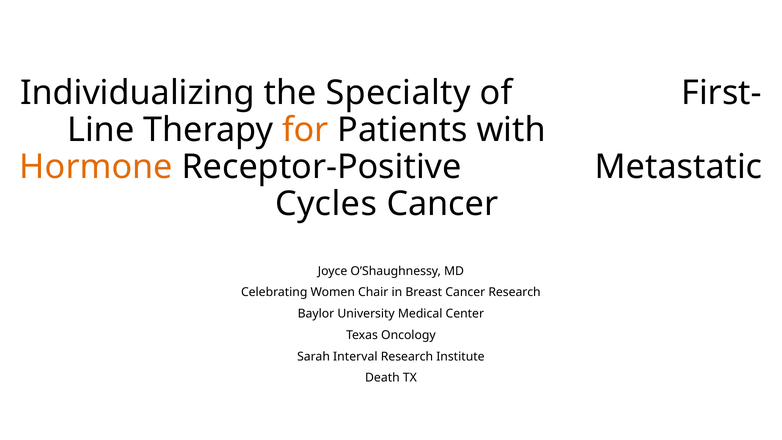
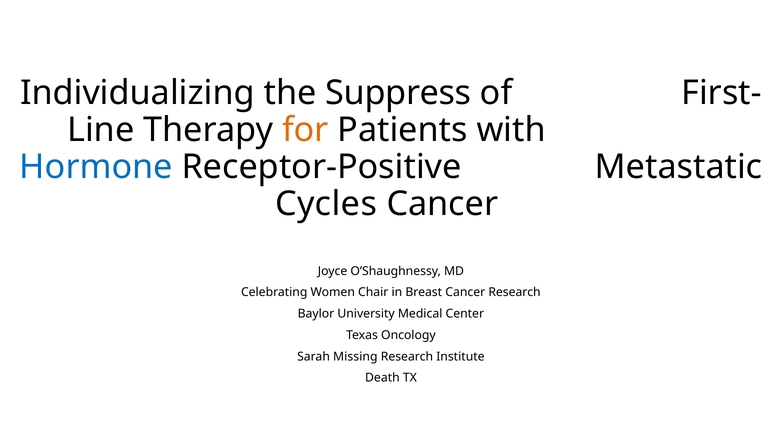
Specialty: Specialty -> Suppress
Hormone colour: orange -> blue
Interval: Interval -> Missing
